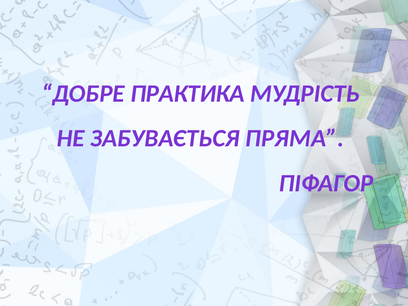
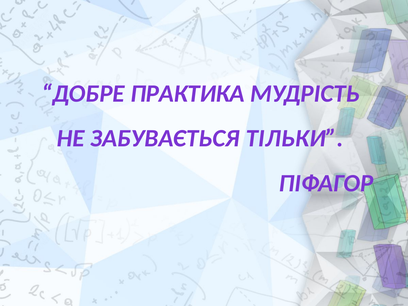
ПРЯМА: ПРЯМА -> ТІЛЬКИ
